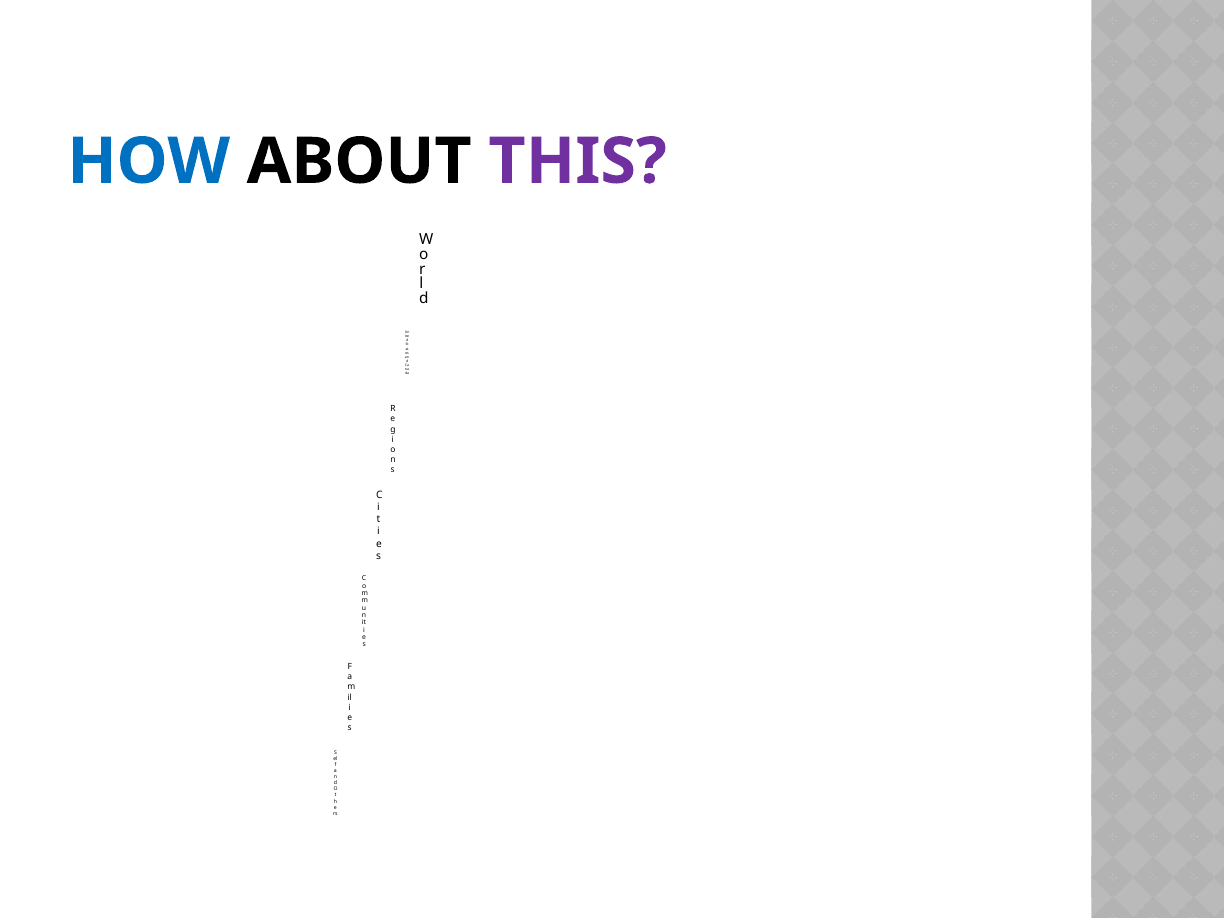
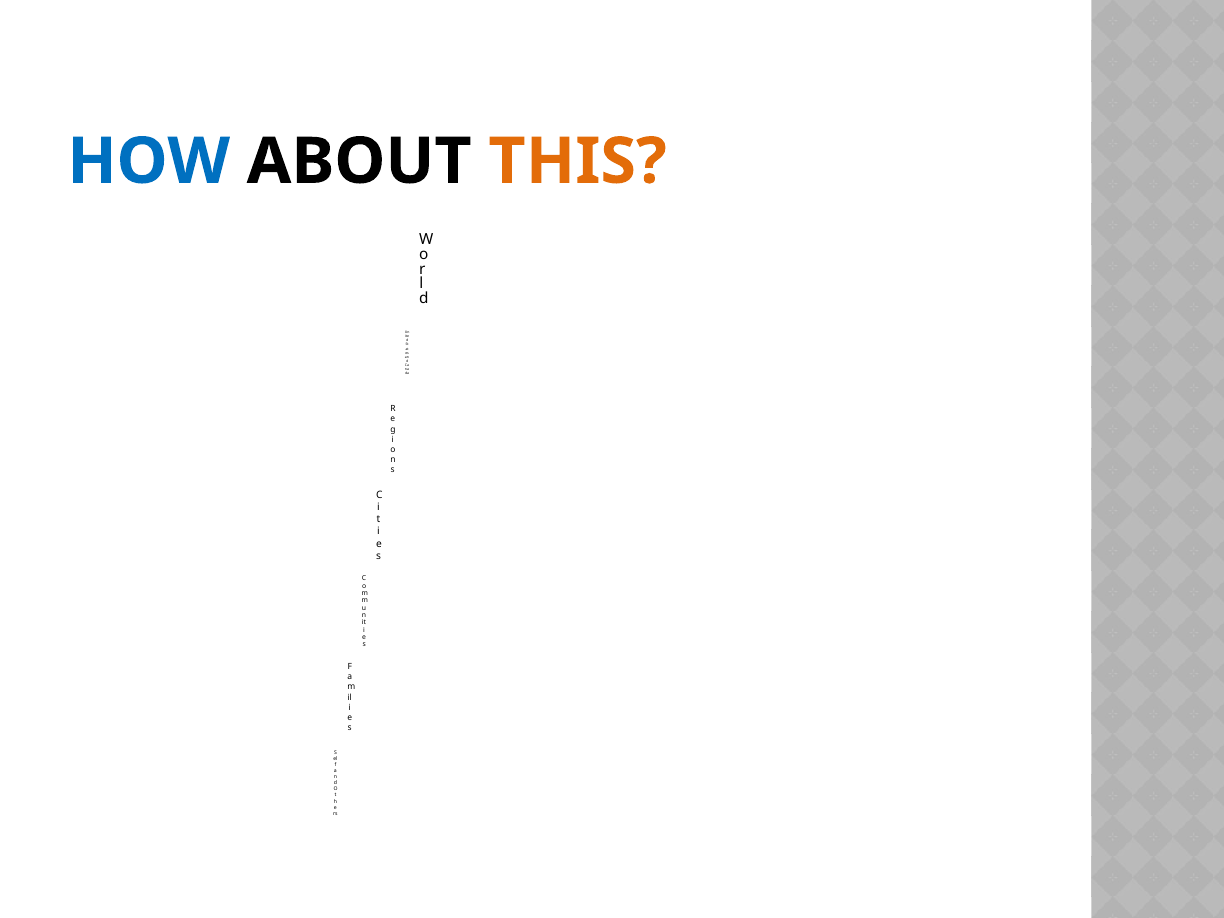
THIS colour: purple -> orange
